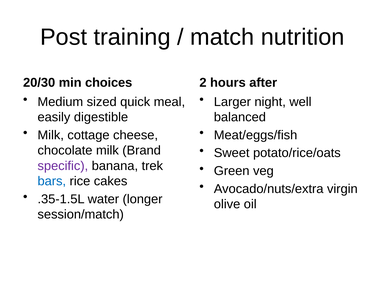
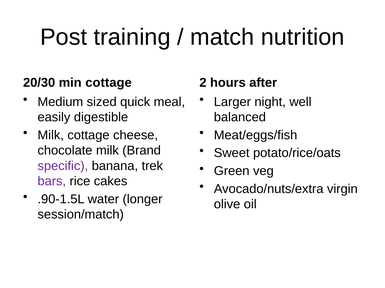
min choices: choices -> cottage
bars colour: blue -> purple
.35-1.5L: .35-1.5L -> .90-1.5L
